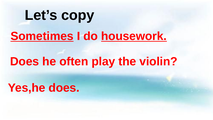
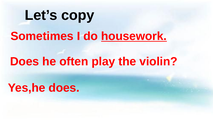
Sometimes underline: present -> none
